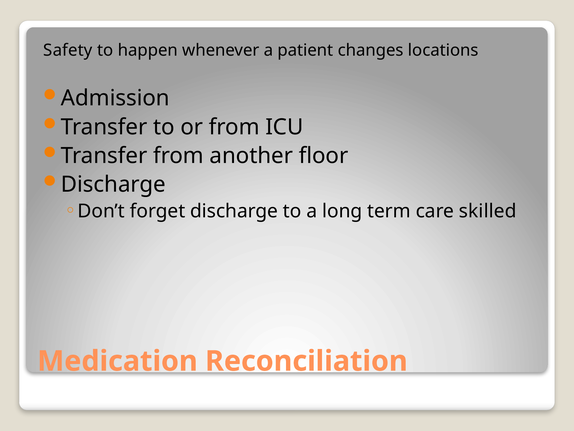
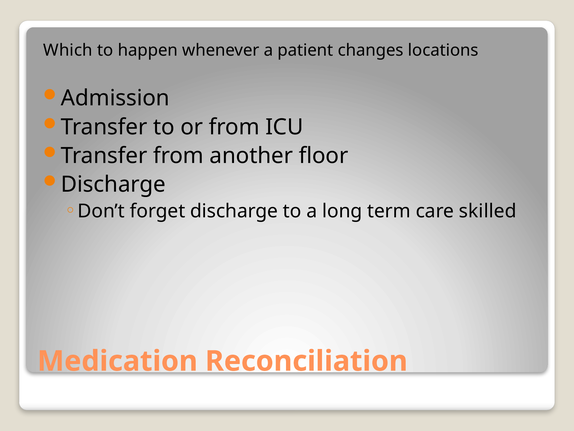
Safety: Safety -> Which
